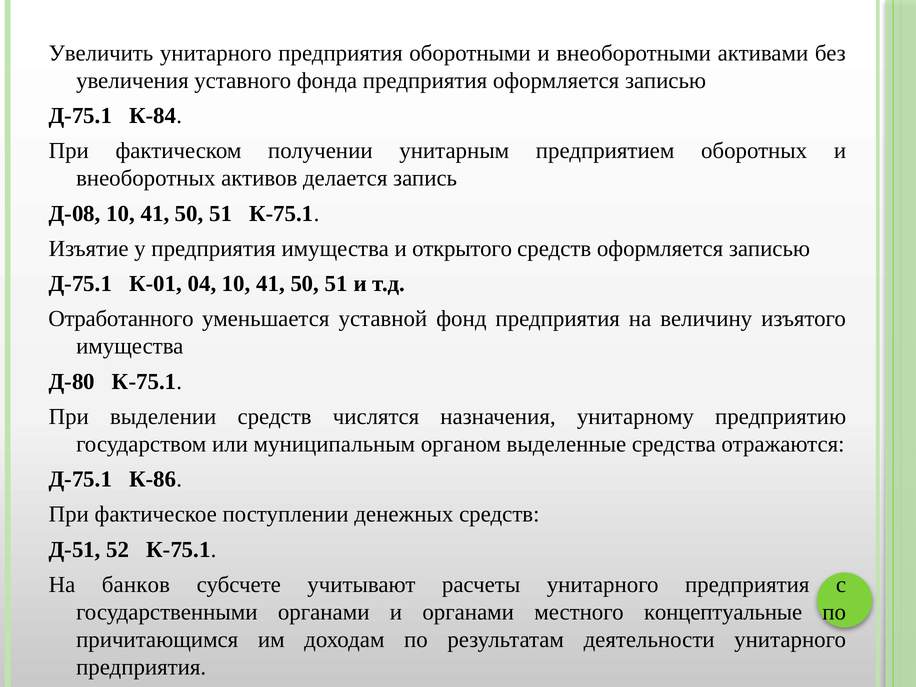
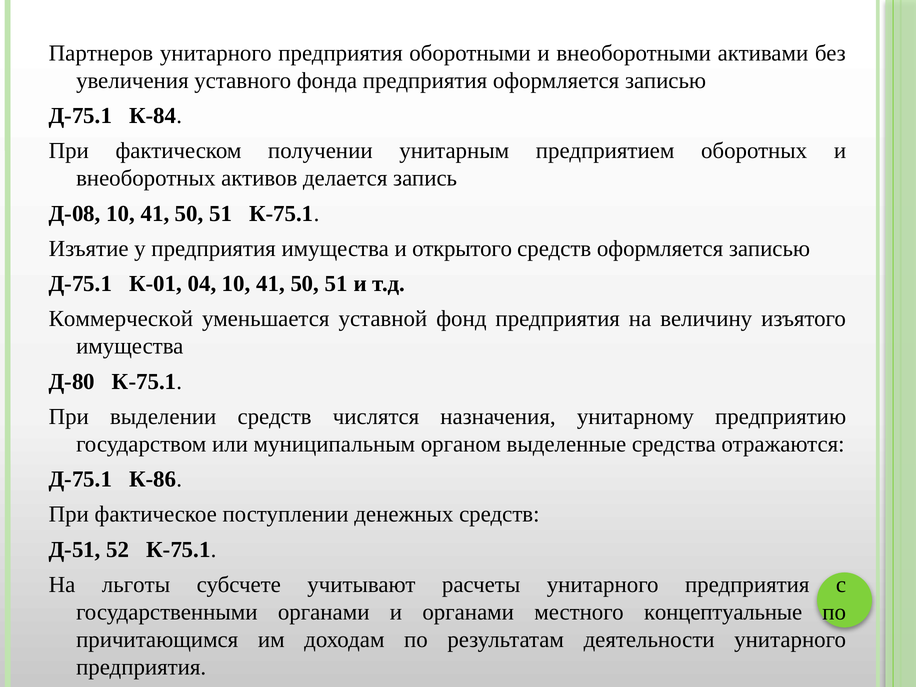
Увеличить: Увеличить -> Партнеров
Отработанного: Отработанного -> Коммерческой
банков: банков -> льготы
